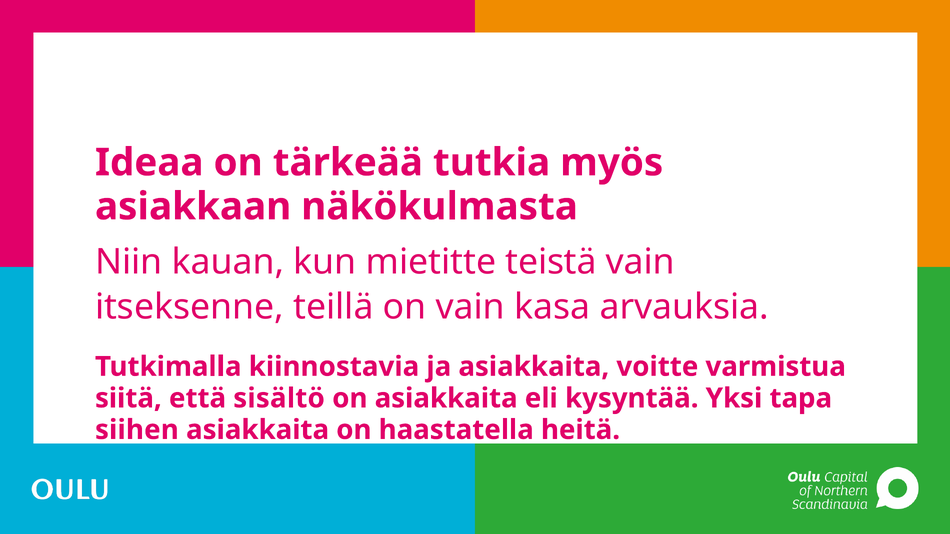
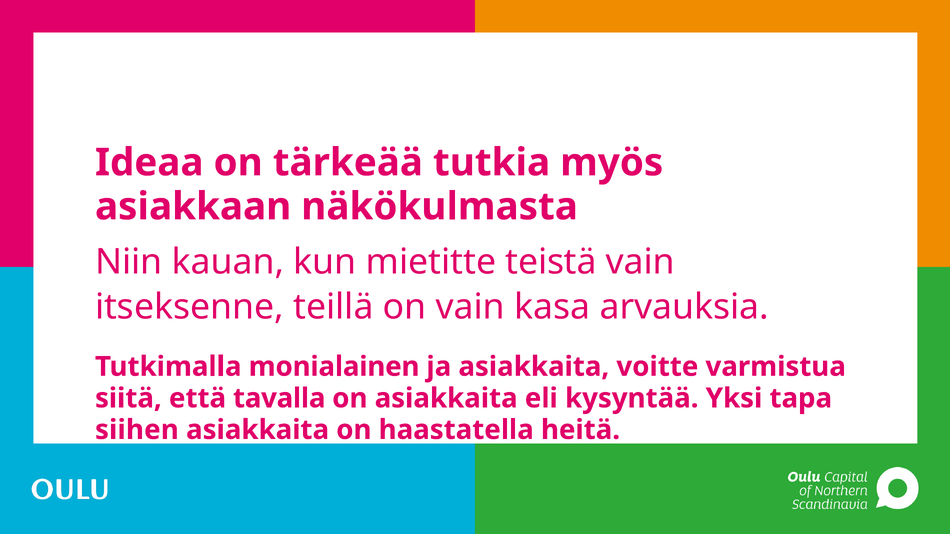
kiinnostavia: kiinnostavia -> monialainen
sisältö: sisältö -> tavalla
